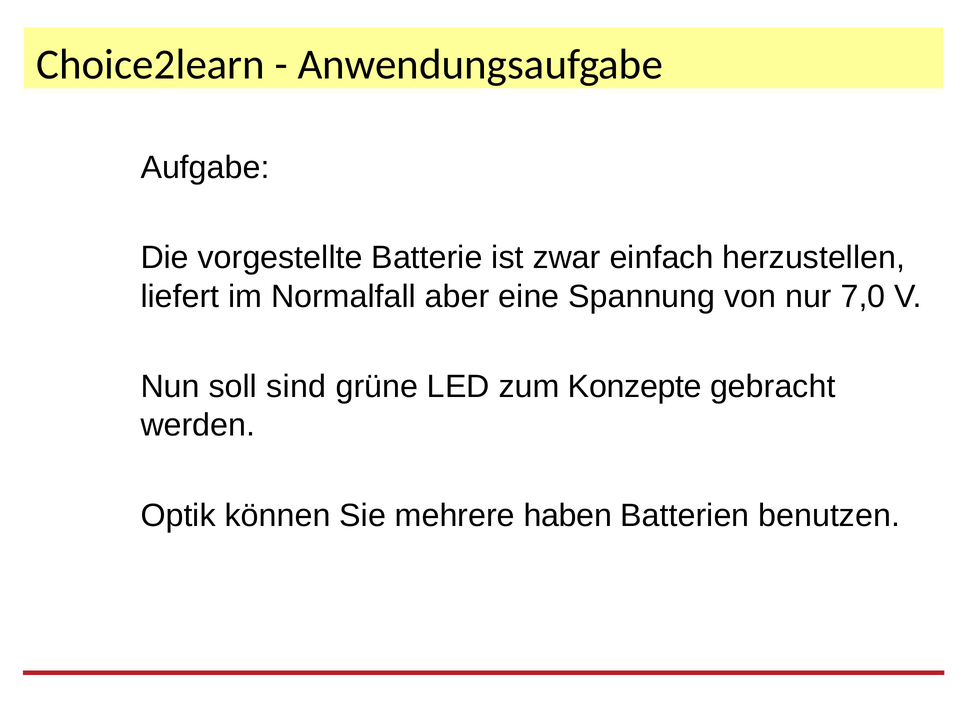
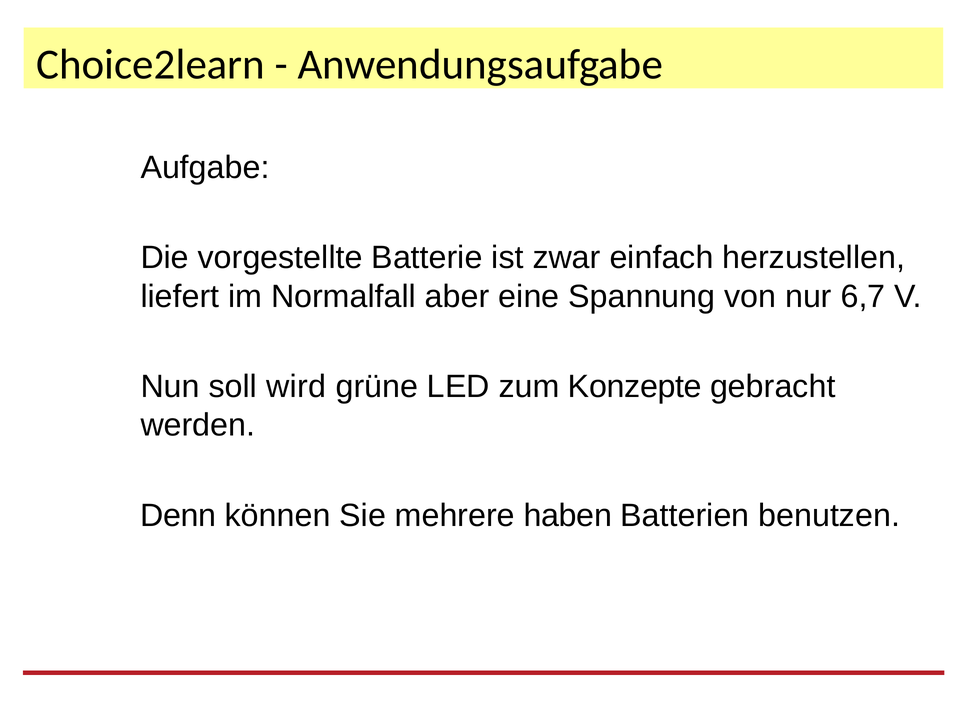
7,0: 7,0 -> 6,7
sind: sind -> wird
Optik: Optik -> Denn
